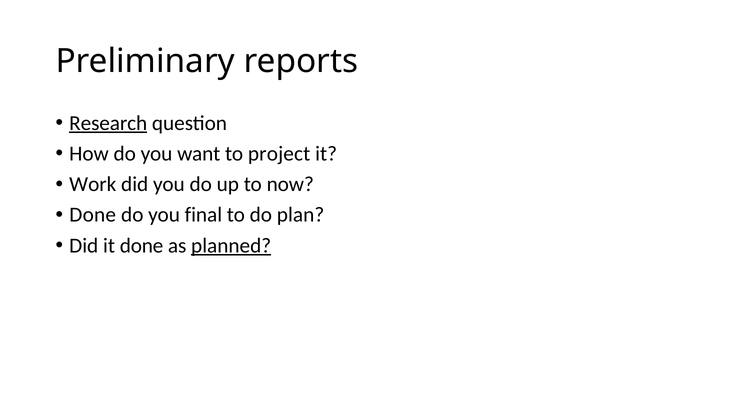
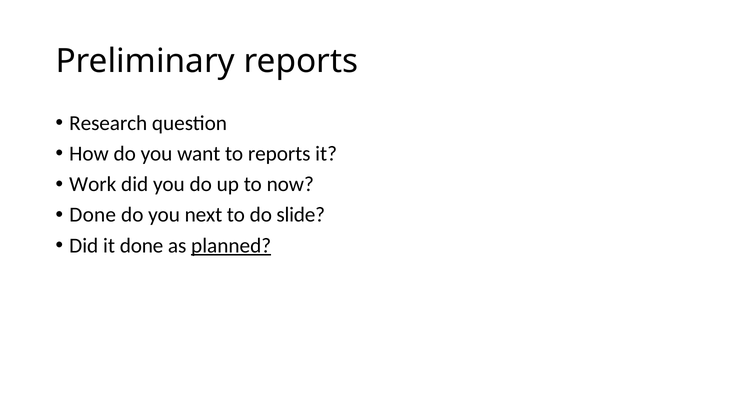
Research underline: present -> none
to project: project -> reports
final: final -> next
plan: plan -> slide
